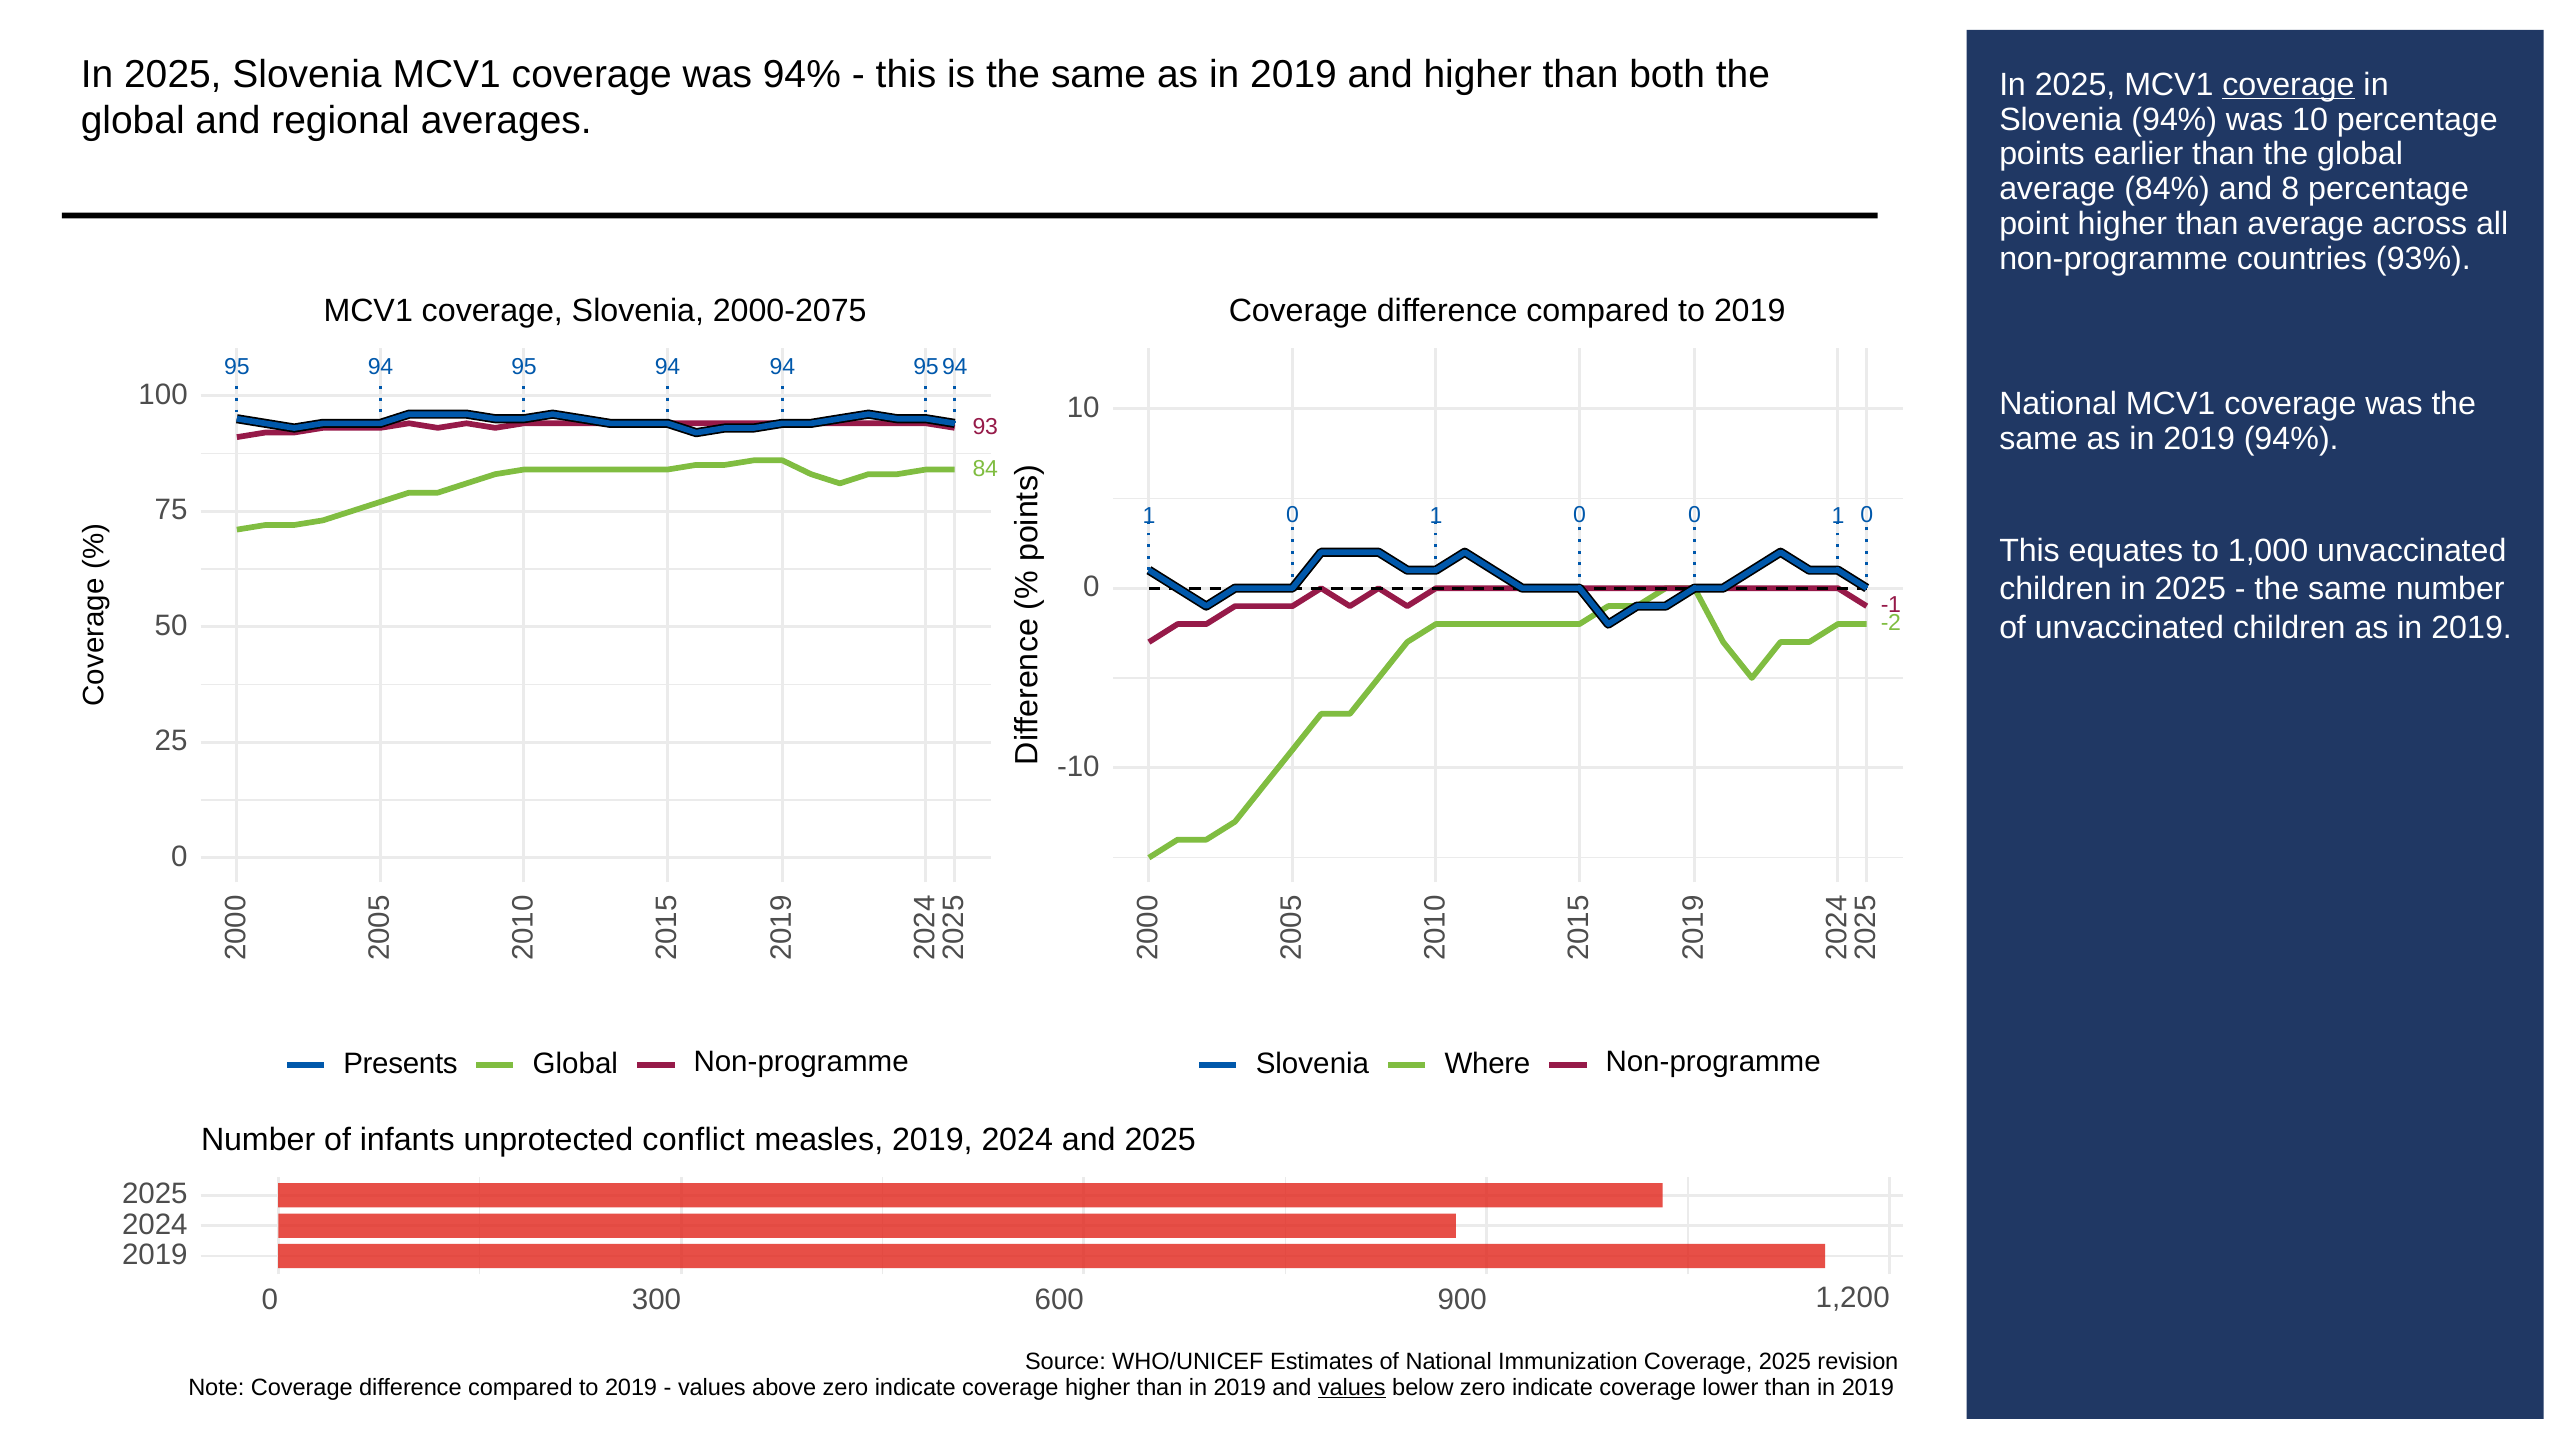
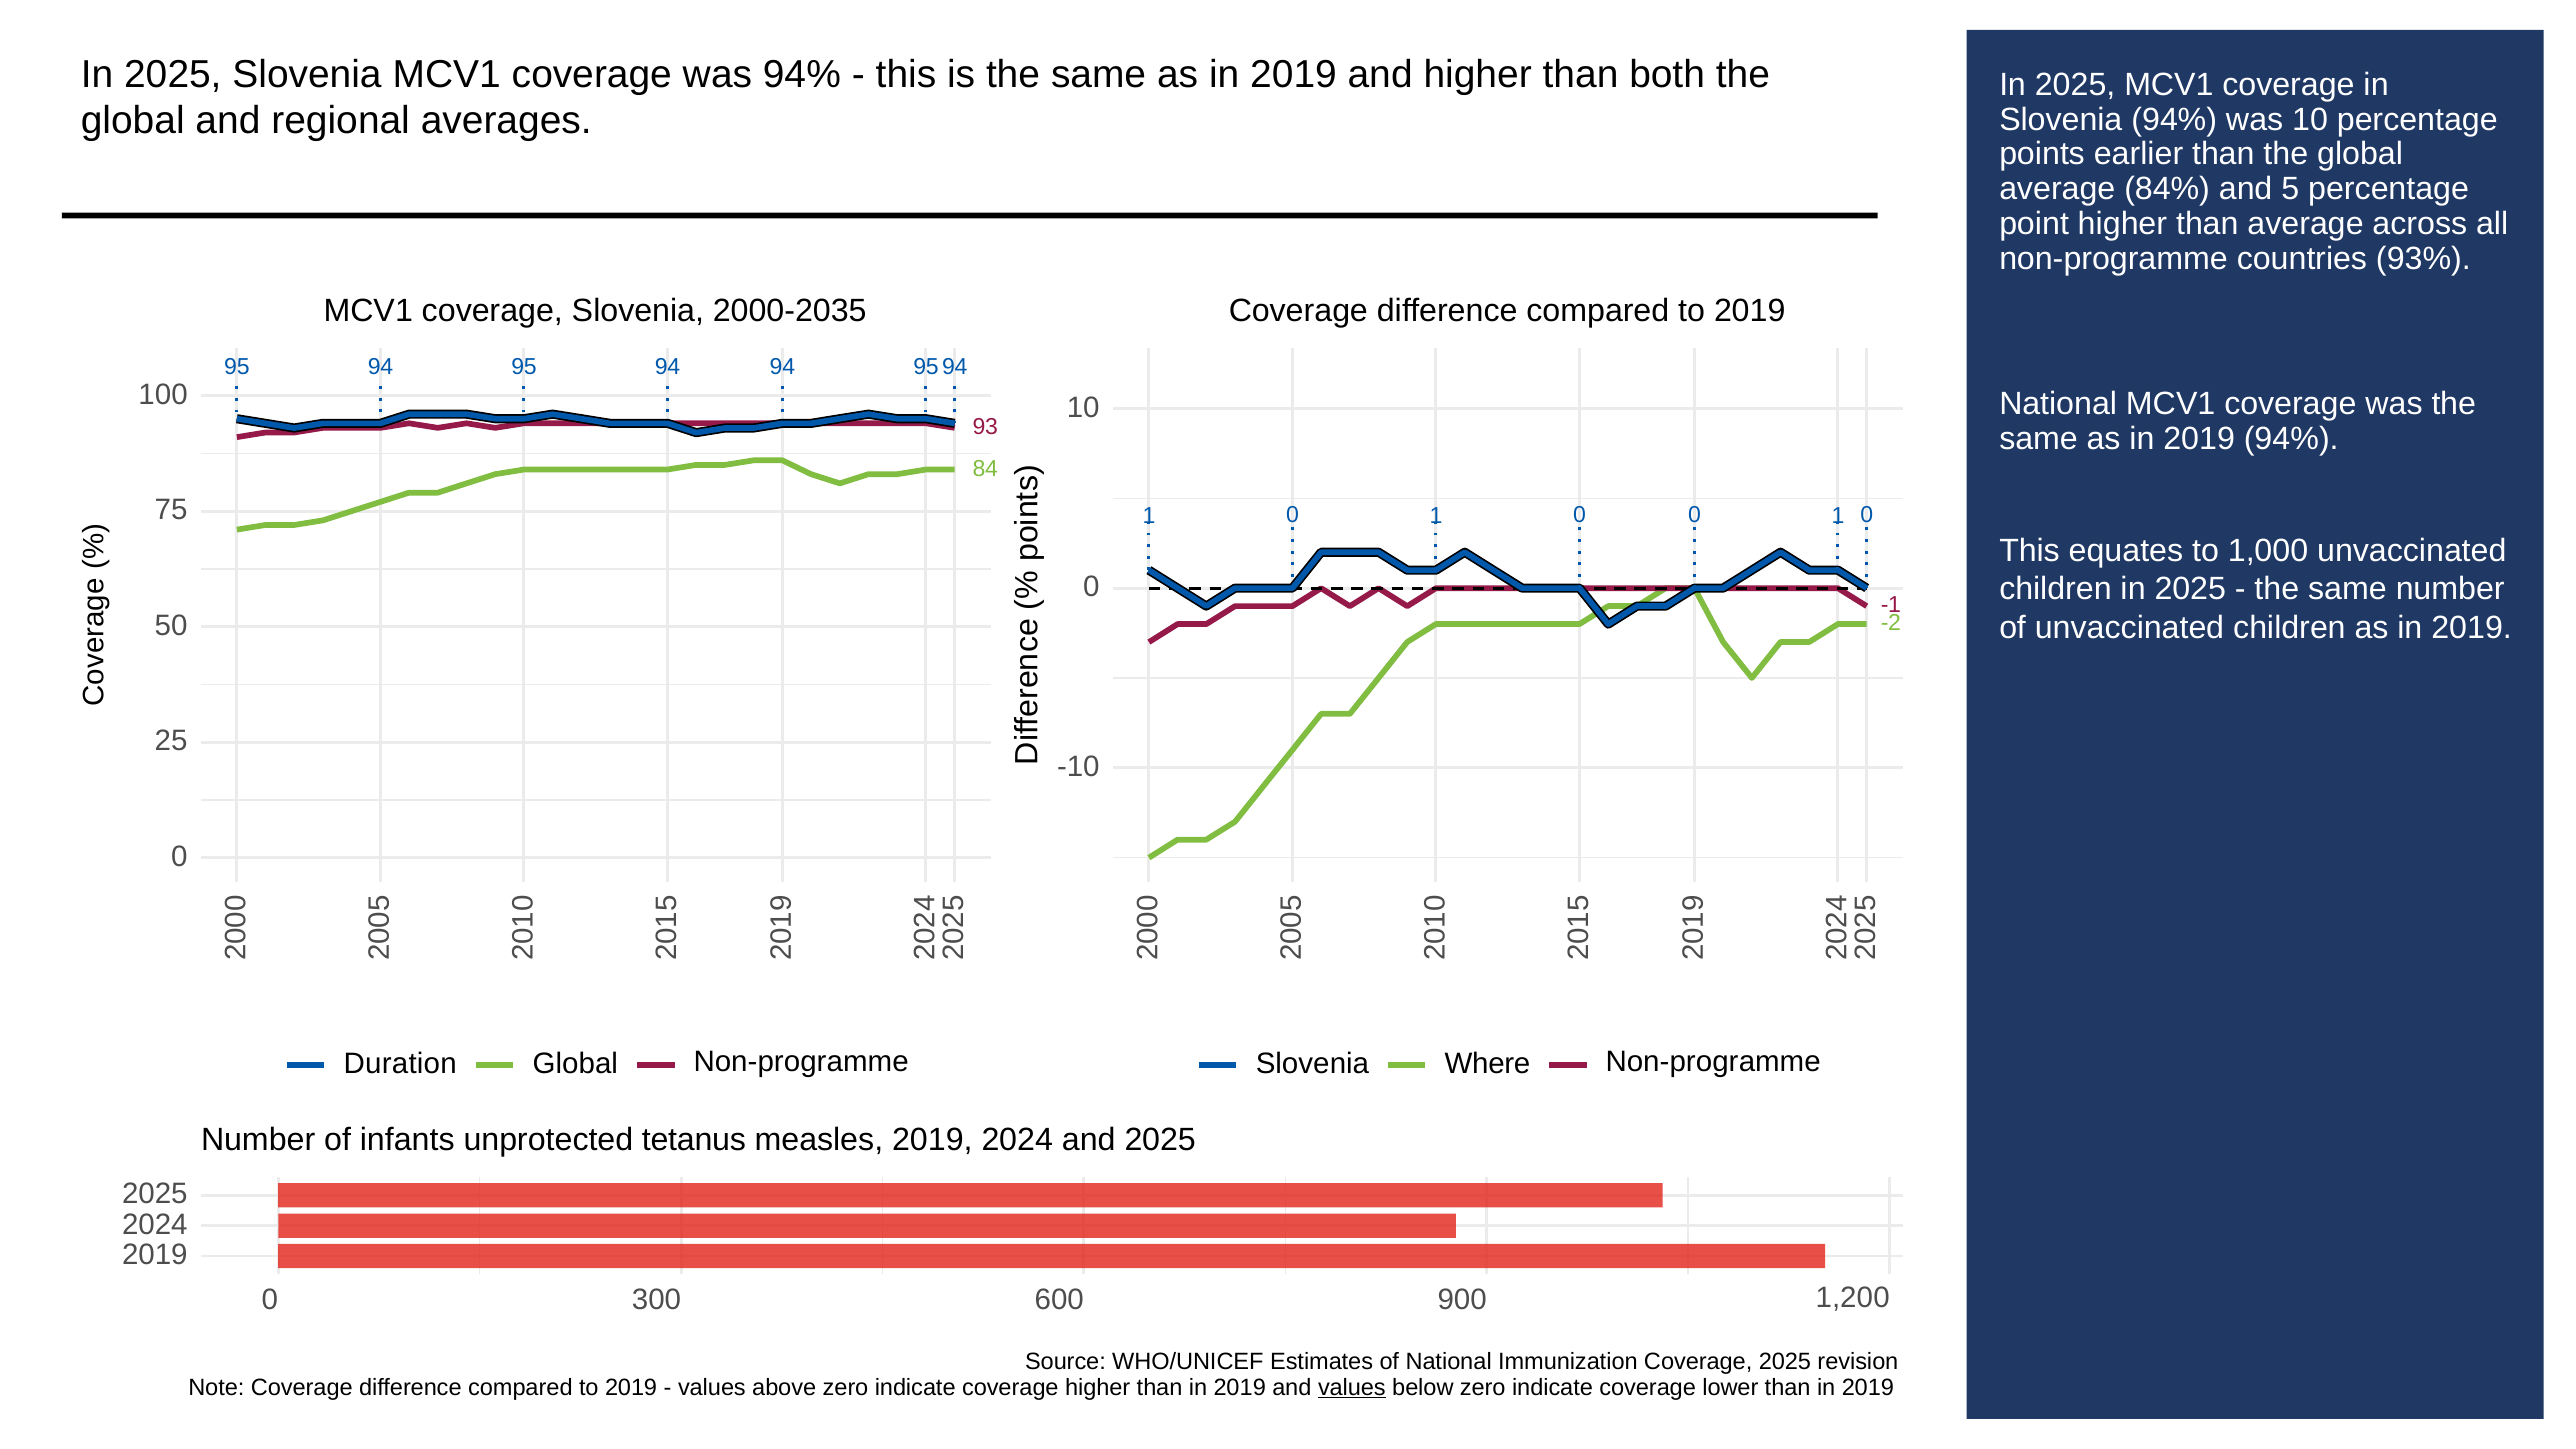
coverage at (2288, 85) underline: present -> none
and 8: 8 -> 5
2000-2075: 2000-2075 -> 2000-2035
Presents: Presents -> Duration
conflict: conflict -> tetanus
